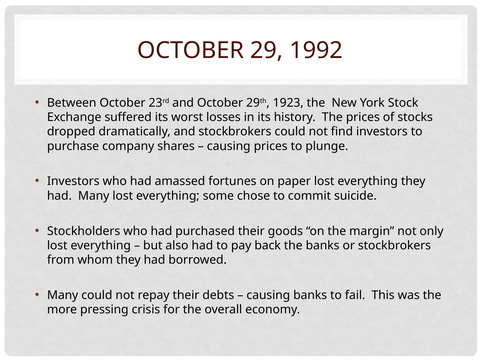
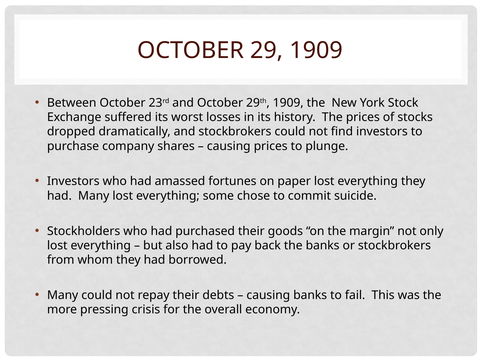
29 1992: 1992 -> 1909
29th 1923: 1923 -> 1909
